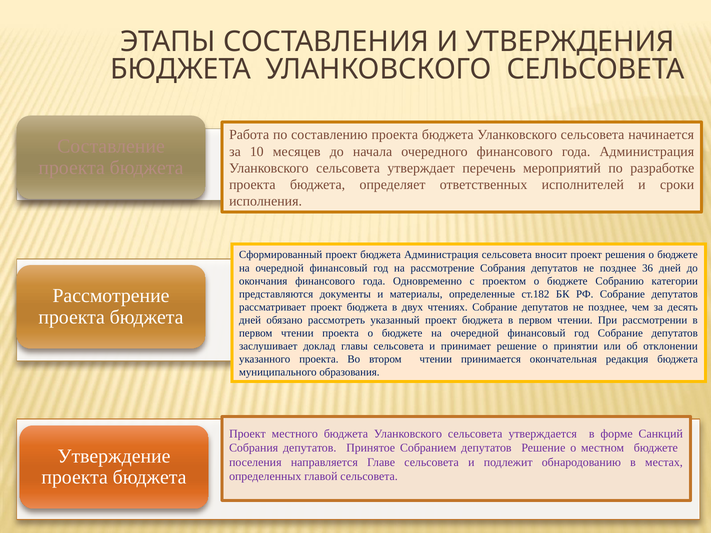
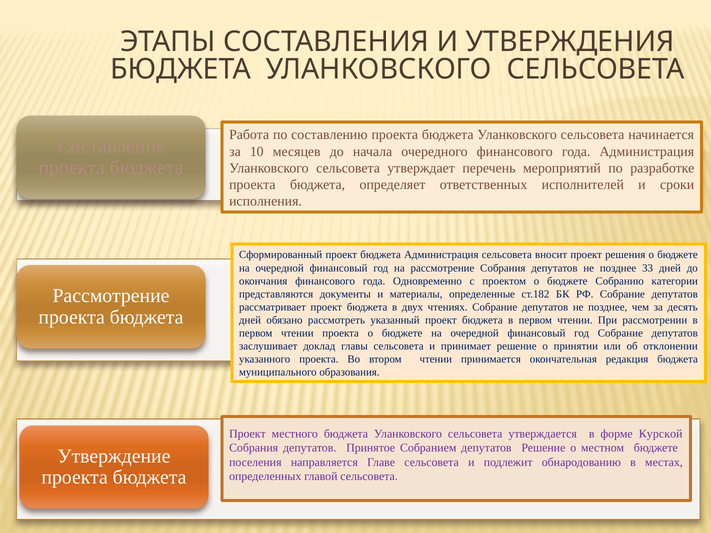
36: 36 -> 33
Санкций: Санкций -> Курской
